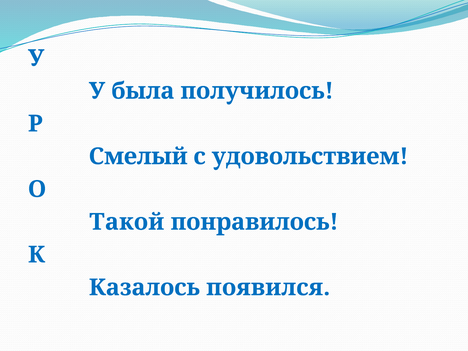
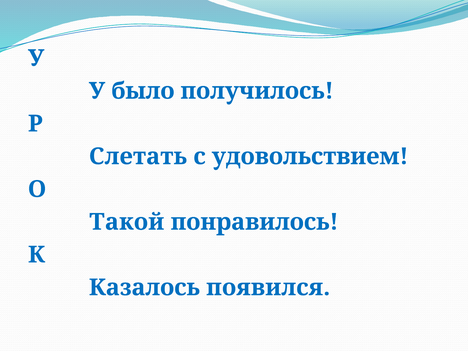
была: была -> было
Смелый: Смелый -> Слетать
